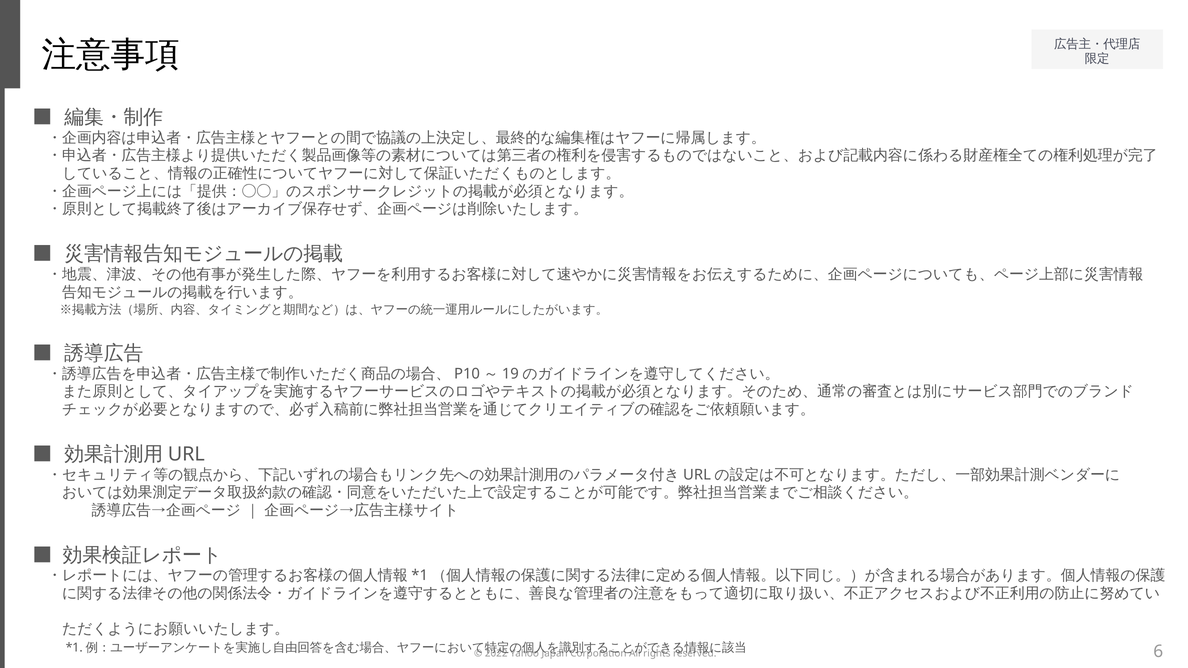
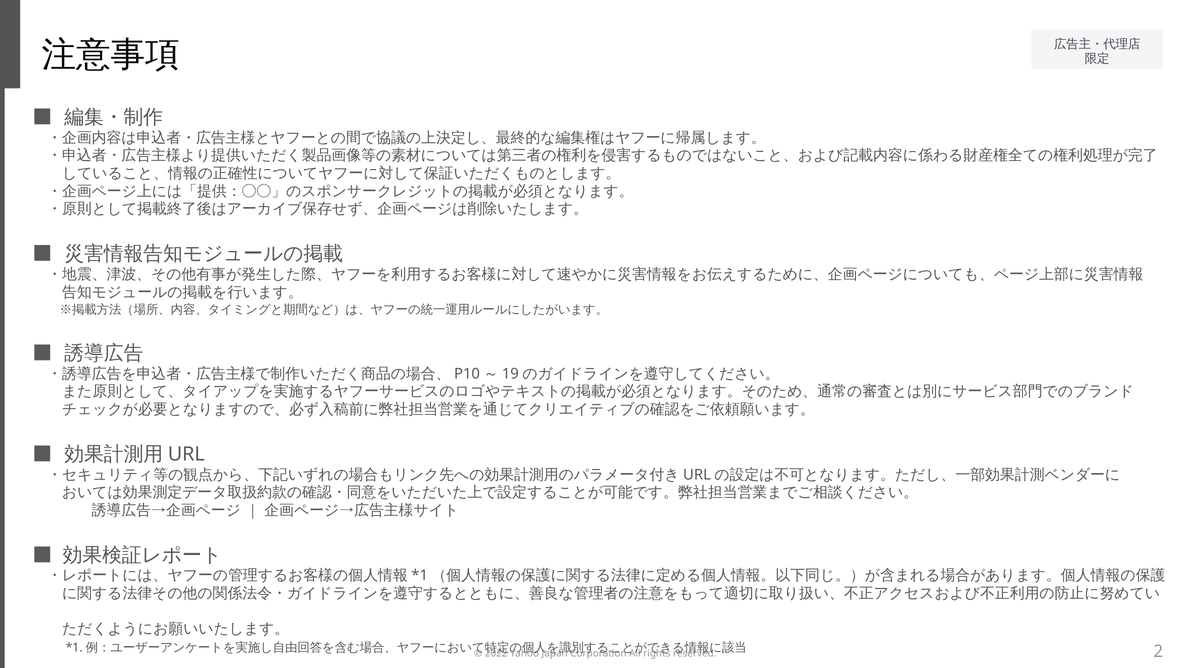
6: 6 -> 2
